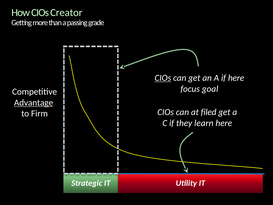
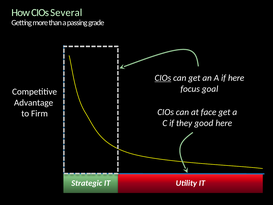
Creator: Creator -> Several
Advantage underline: present -> none
filed: filed -> face
learn: learn -> good
